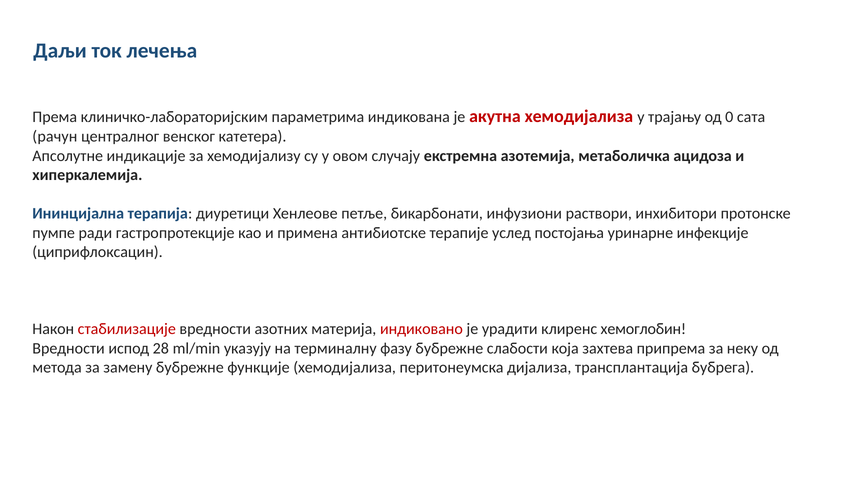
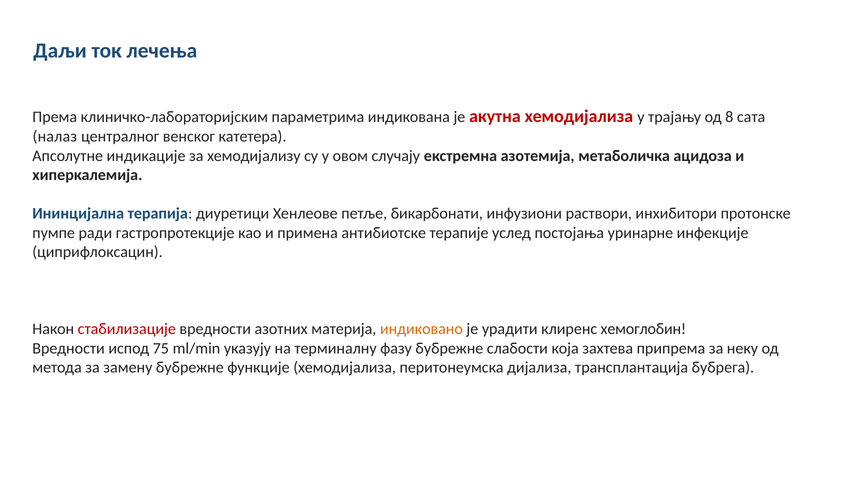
0: 0 -> 8
рачун: рачун -> налаз
индиковано colour: red -> orange
28: 28 -> 75
